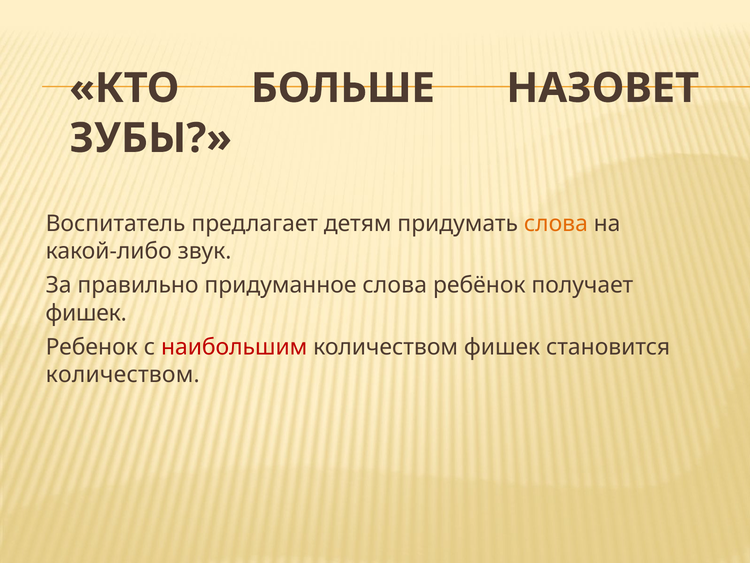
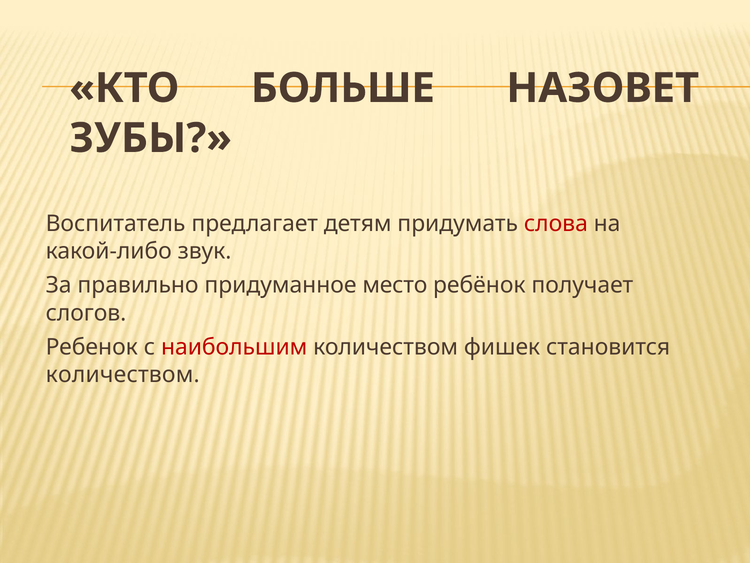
слова at (556, 224) colour: orange -> red
придуманное слова: слова -> место
фишек at (86, 313): фишек -> слогов
